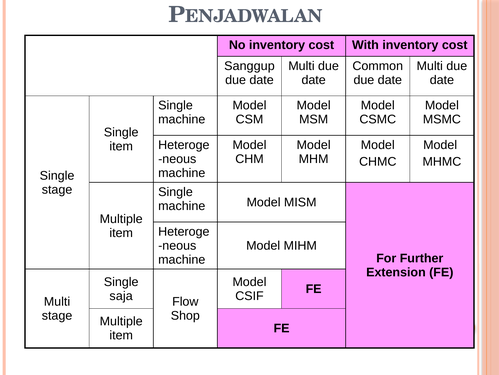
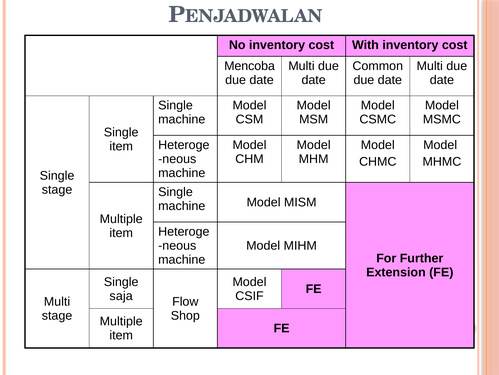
Sanggup: Sanggup -> Mencoba
